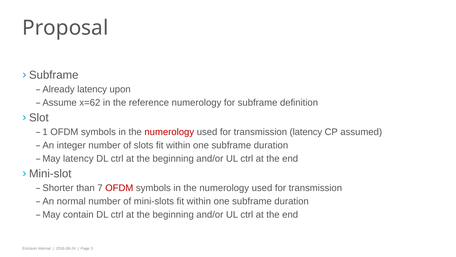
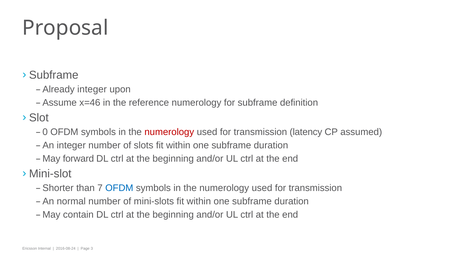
Already latency: latency -> integer
x=62: x=62 -> x=46
1: 1 -> 0
May latency: latency -> forward
OFDM at (119, 188) colour: red -> blue
